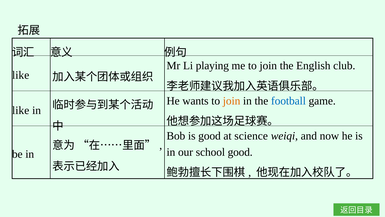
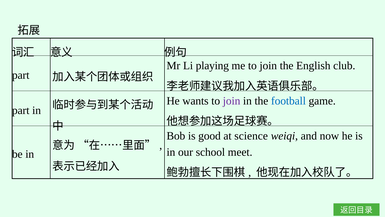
like at (21, 75): like -> part
join at (232, 101) colour: orange -> purple
like at (21, 110): like -> part
school good: good -> meet
